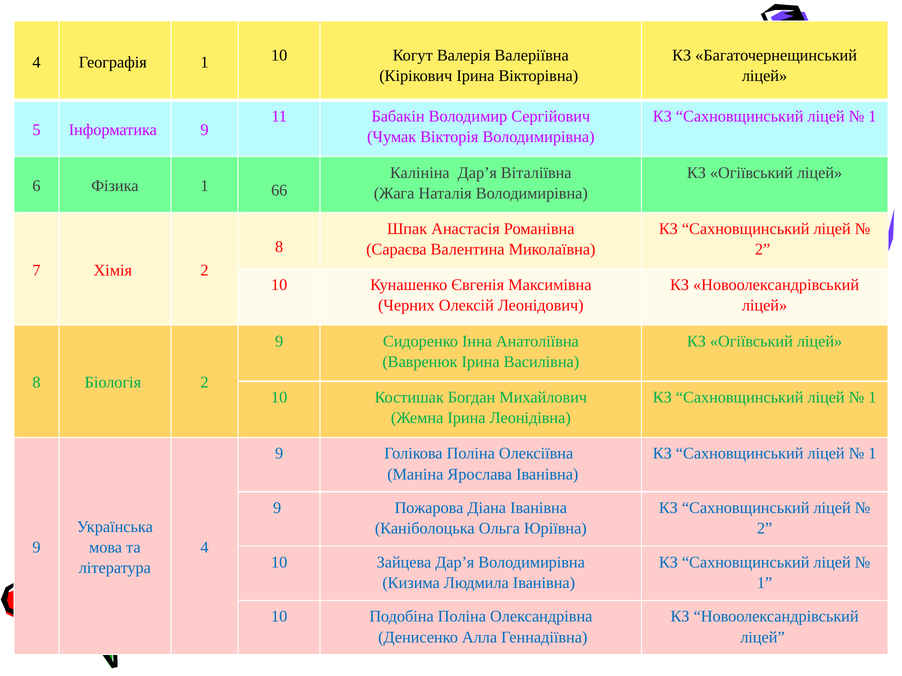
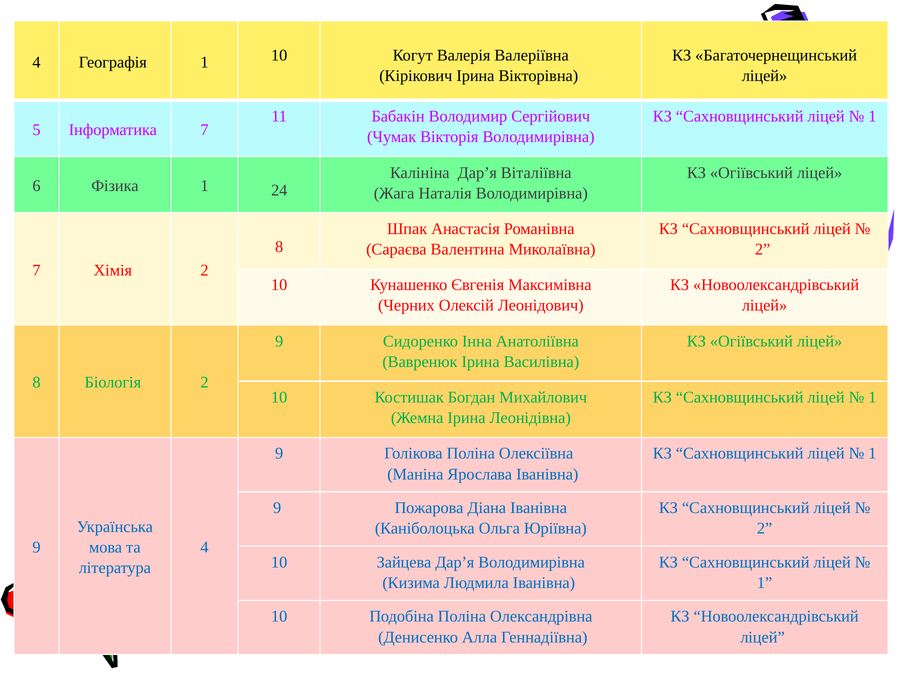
Інформатика 9: 9 -> 7
66: 66 -> 24
